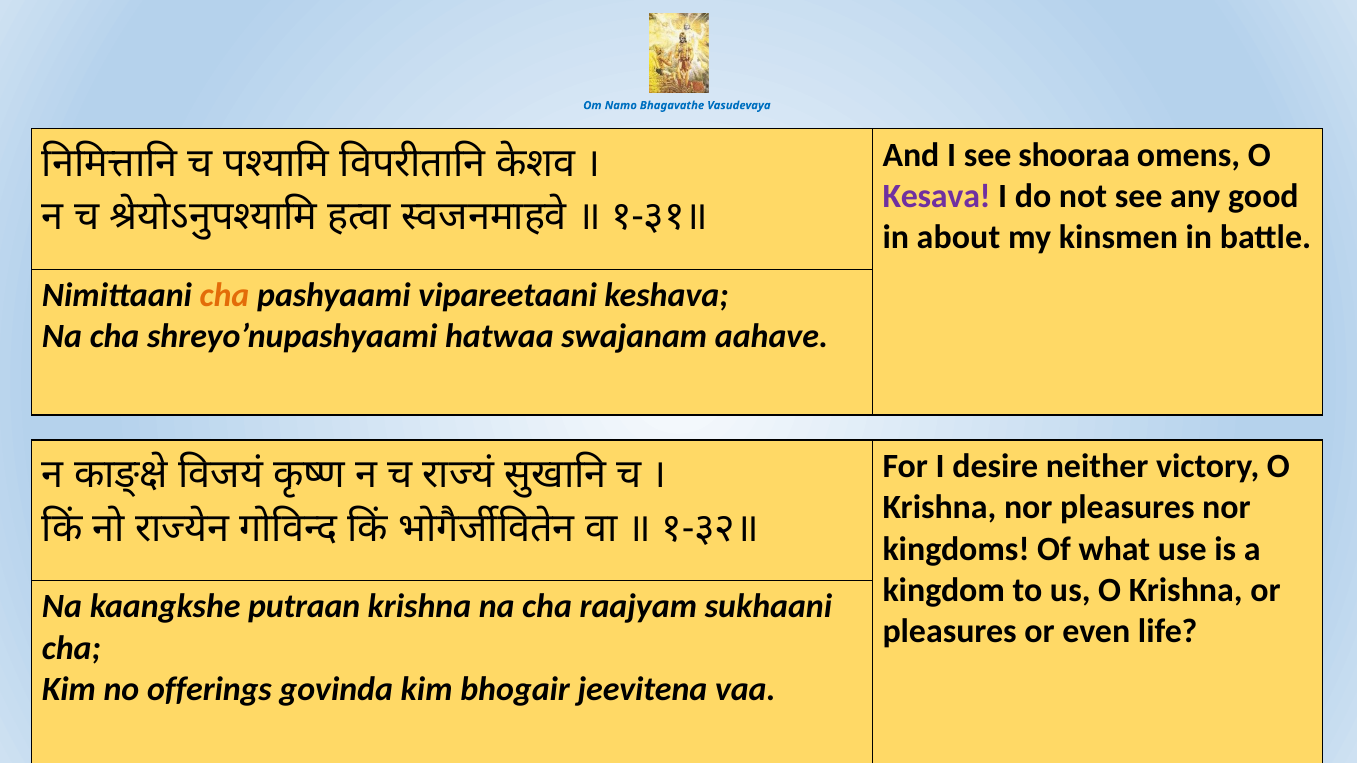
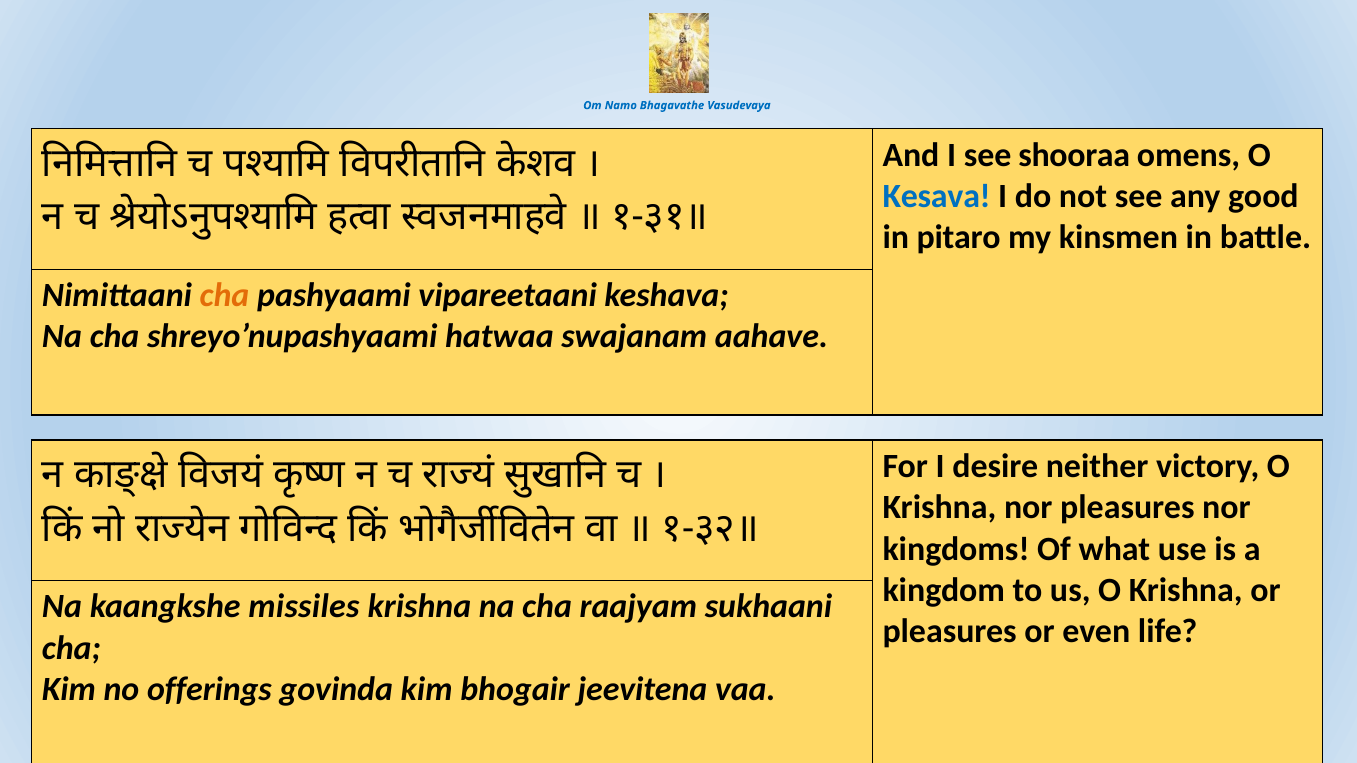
Kesava colour: purple -> blue
about: about -> pitaro
putraan: putraan -> missiles
